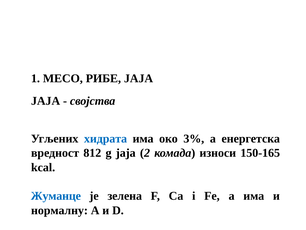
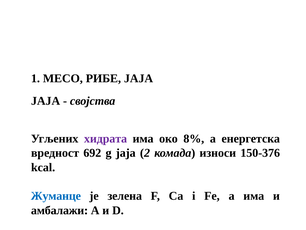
хидрата colour: blue -> purple
3%: 3% -> 8%
812: 812 -> 692
150-165: 150-165 -> 150-376
нормалну: нормалну -> амбaлажи
